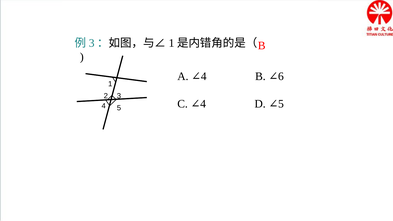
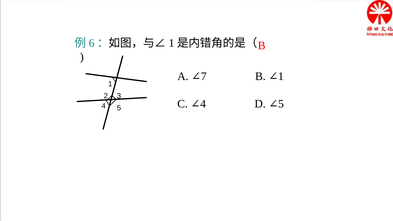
3 at (92, 43): 3 -> 6
A 4: 4 -> 7
B 6: 6 -> 1
